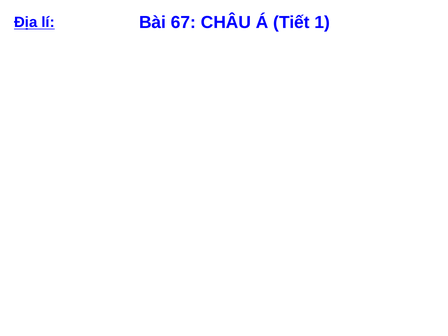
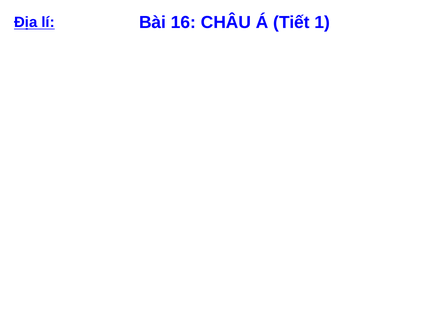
67: 67 -> 16
